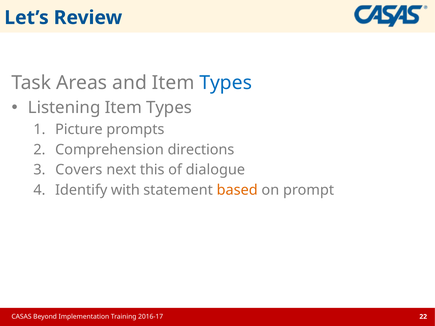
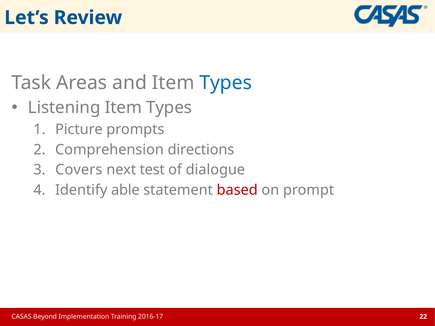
this: this -> test
with: with -> able
based colour: orange -> red
